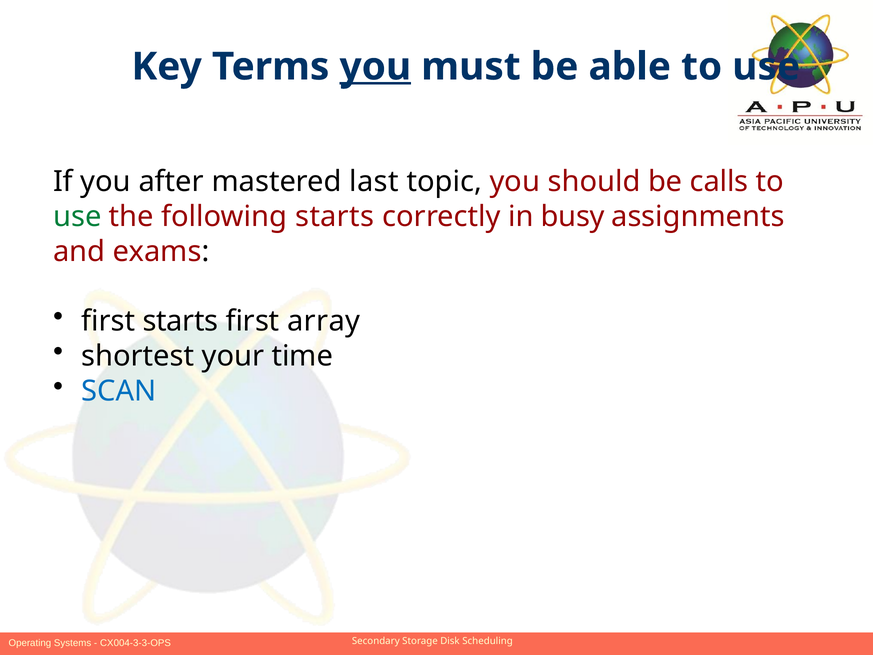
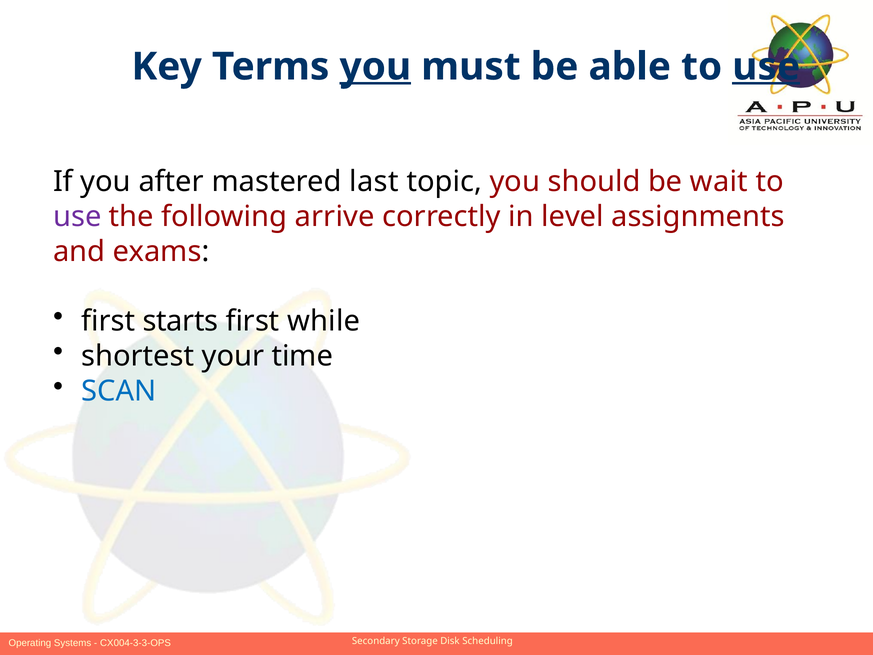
use at (766, 67) underline: none -> present
calls: calls -> wait
use at (77, 216) colour: green -> purple
following starts: starts -> arrive
busy: busy -> level
array: array -> while
